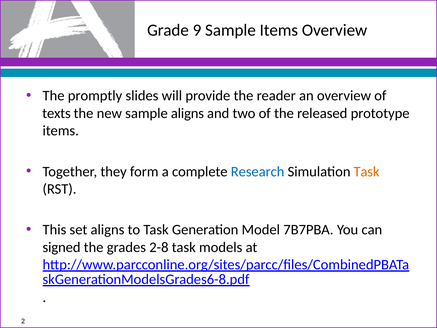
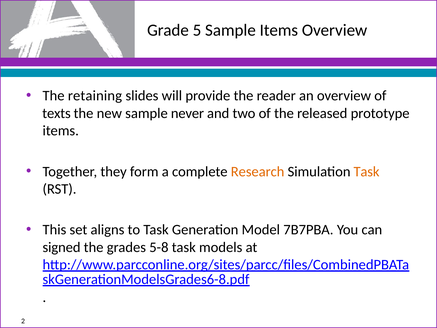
9: 9 -> 5
promptly: promptly -> retaining
sample aligns: aligns -> never
Research colour: blue -> orange
2-8: 2-8 -> 5-8
